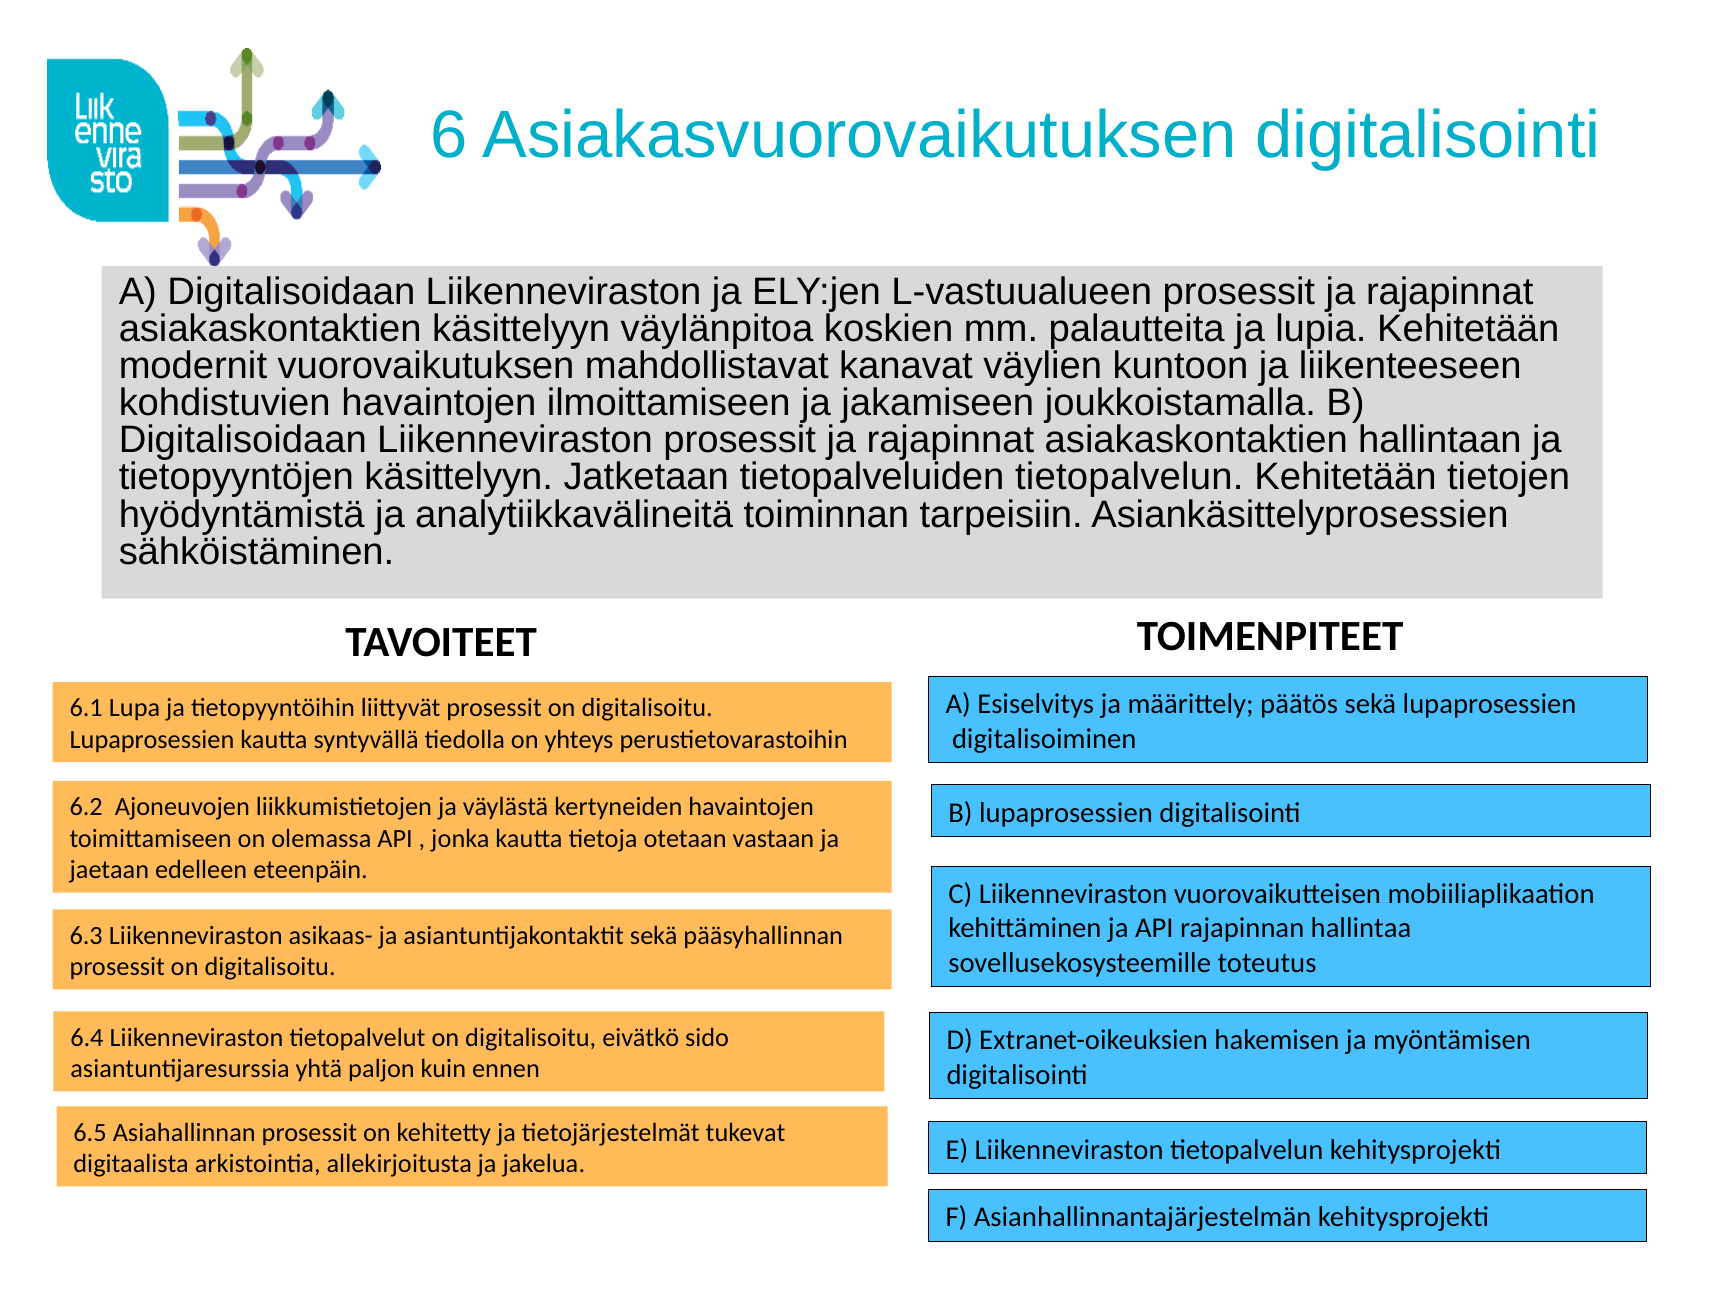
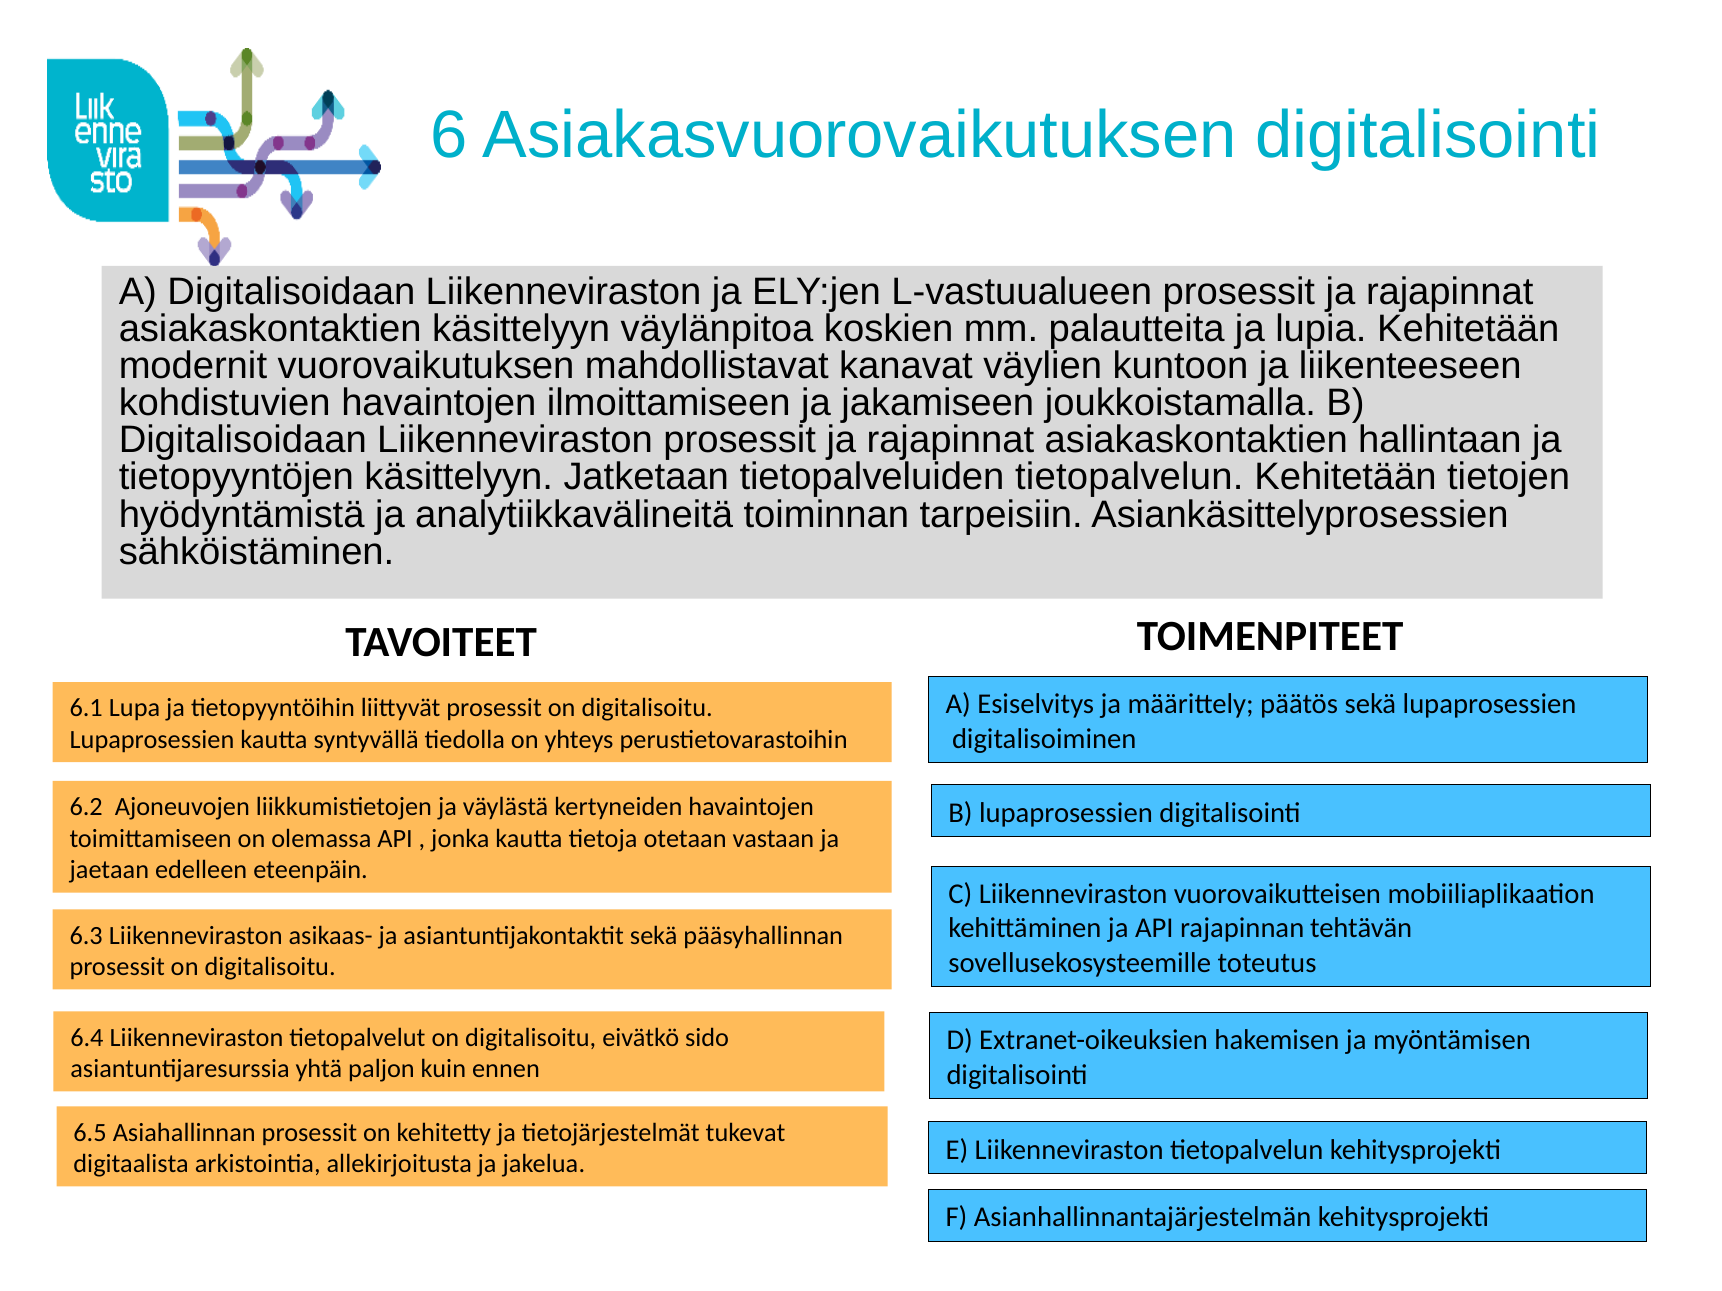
hallintaa: hallintaa -> tehtävän
